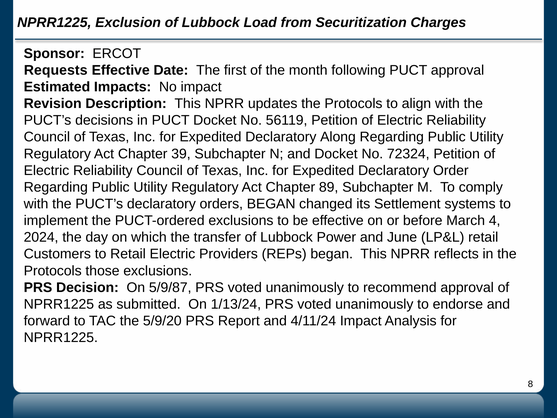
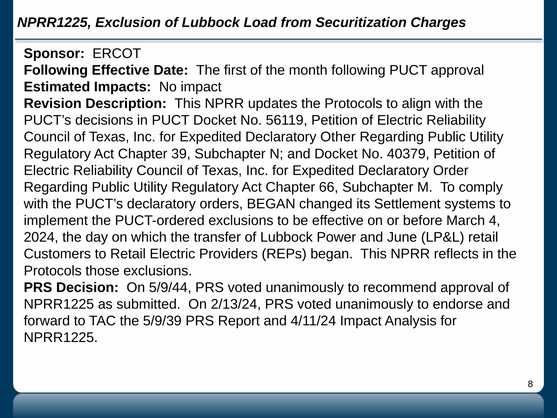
Requests at (56, 70): Requests -> Following
Along: Along -> Other
72324: 72324 -> 40379
89: 89 -> 66
5/9/87: 5/9/87 -> 5/9/44
1/13/24: 1/13/24 -> 2/13/24
5/9/20: 5/9/20 -> 5/9/39
